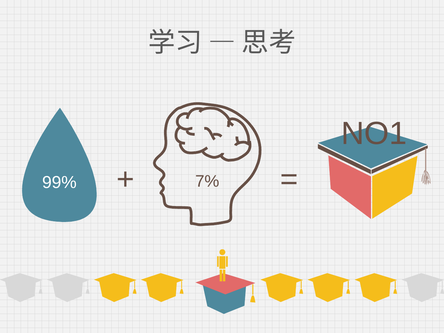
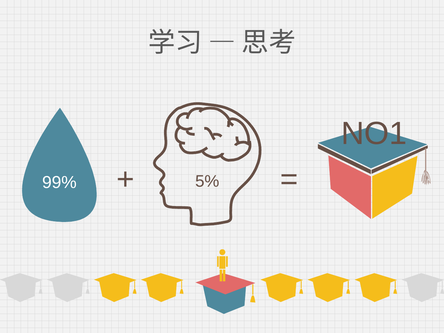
7%: 7% -> 5%
